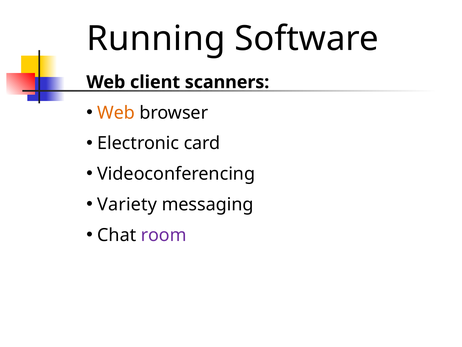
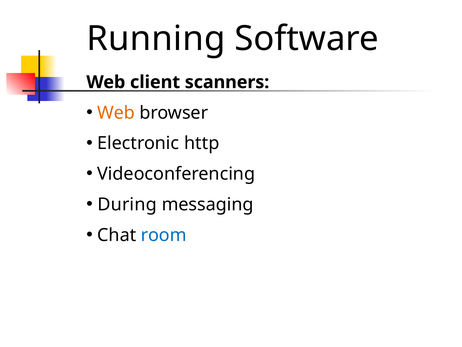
card: card -> http
Variety: Variety -> During
room colour: purple -> blue
